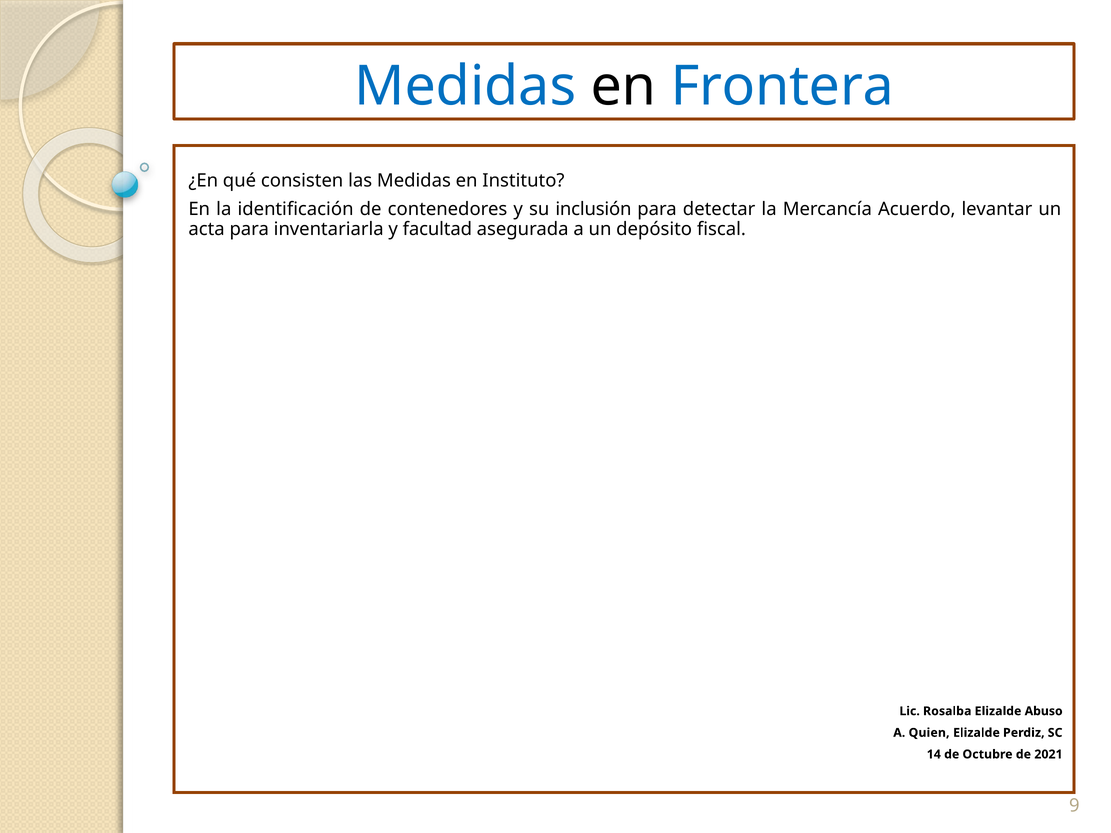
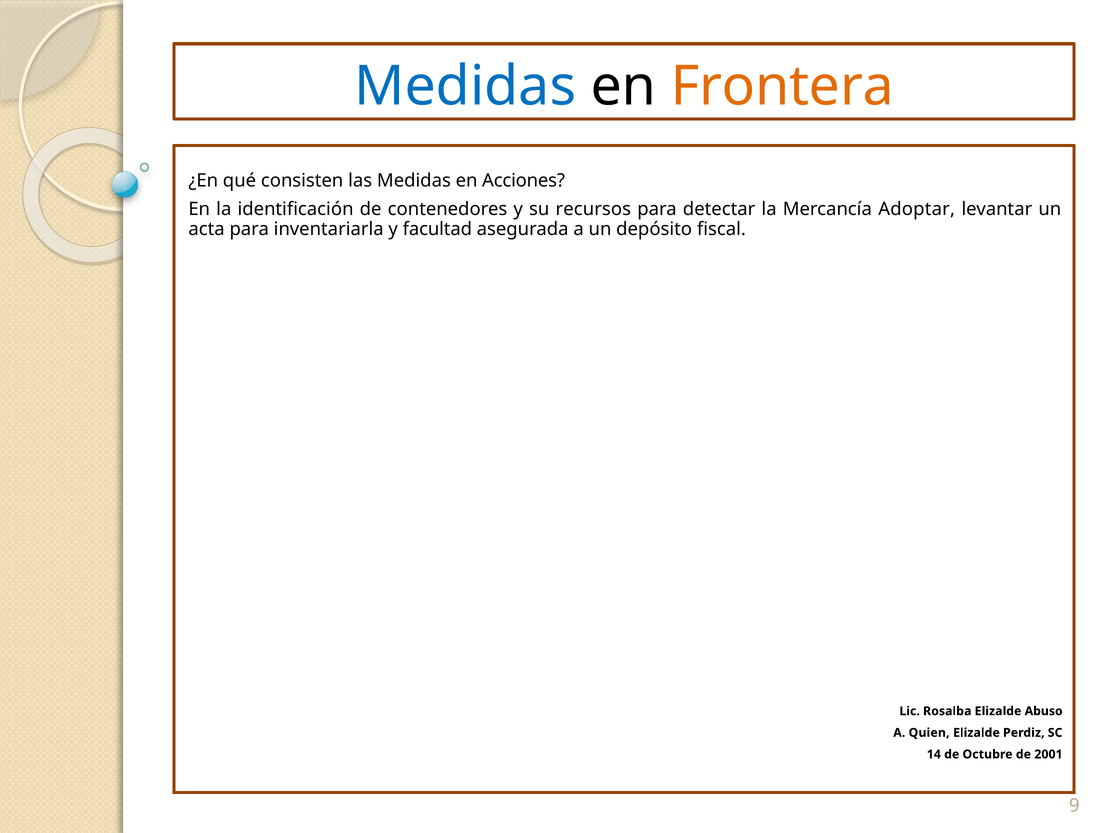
Frontera colour: blue -> orange
Instituto: Instituto -> Acciones
inclusión: inclusión -> recursos
Acuerdo: Acuerdo -> Adoptar
2021: 2021 -> 2001
